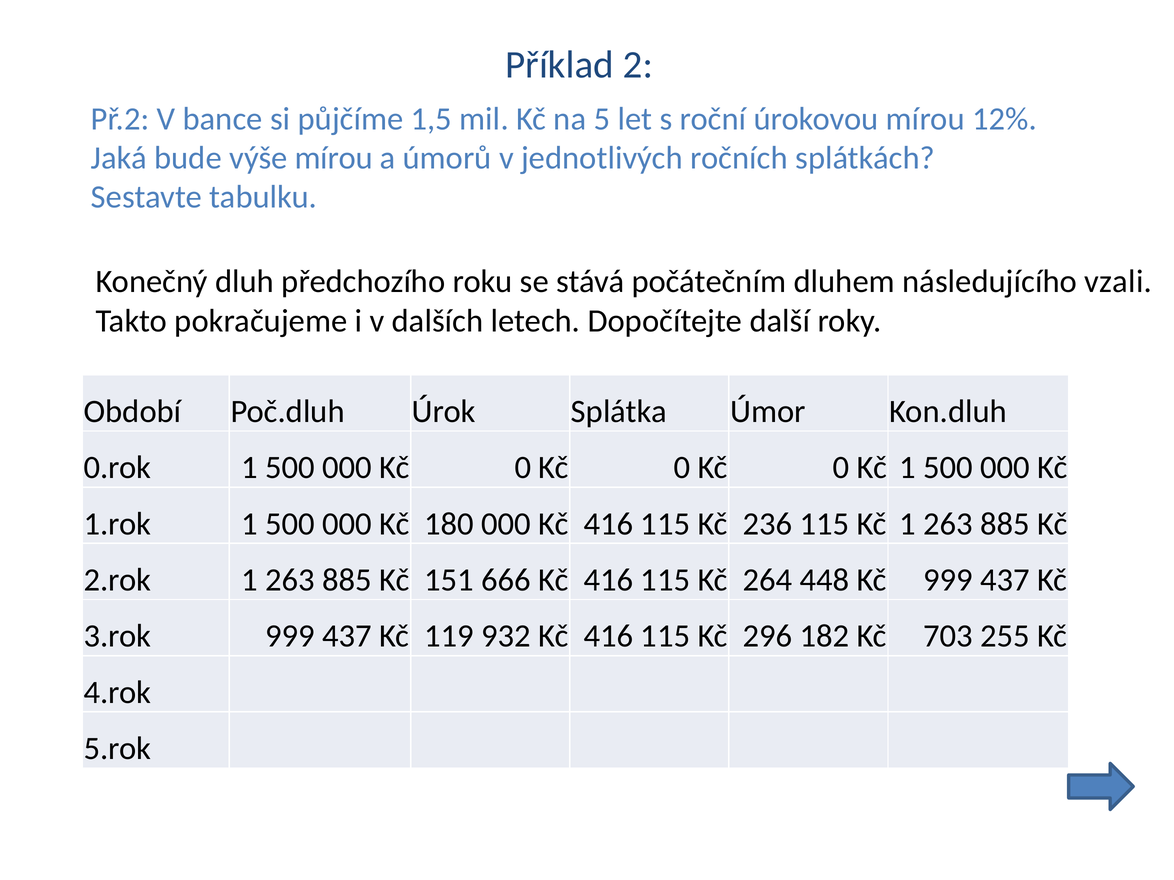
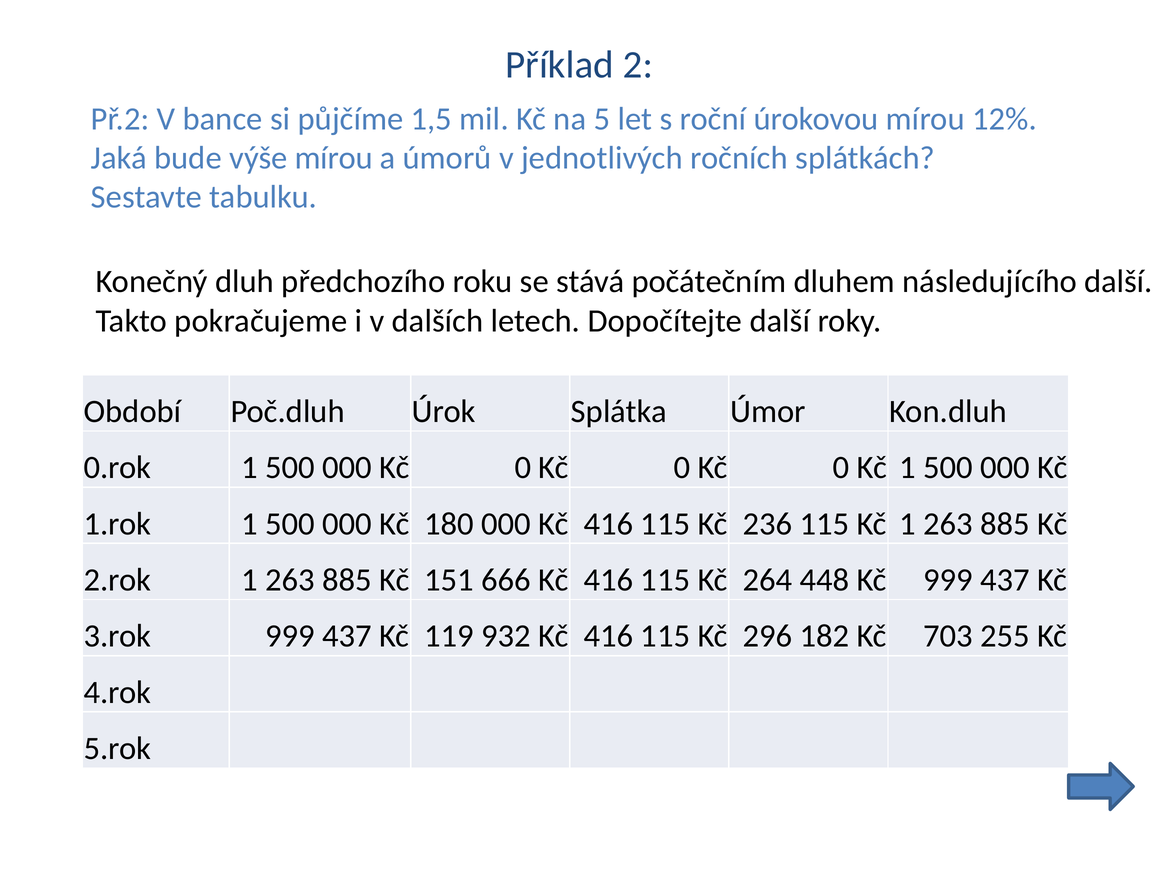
následujícího vzali: vzali -> další
